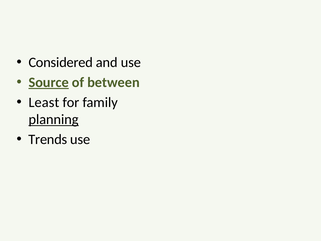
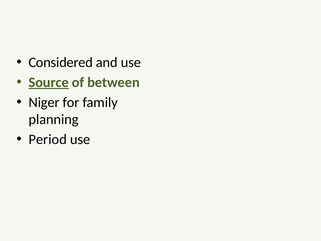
Least: Least -> Niger
planning underline: present -> none
Trends: Trends -> Period
